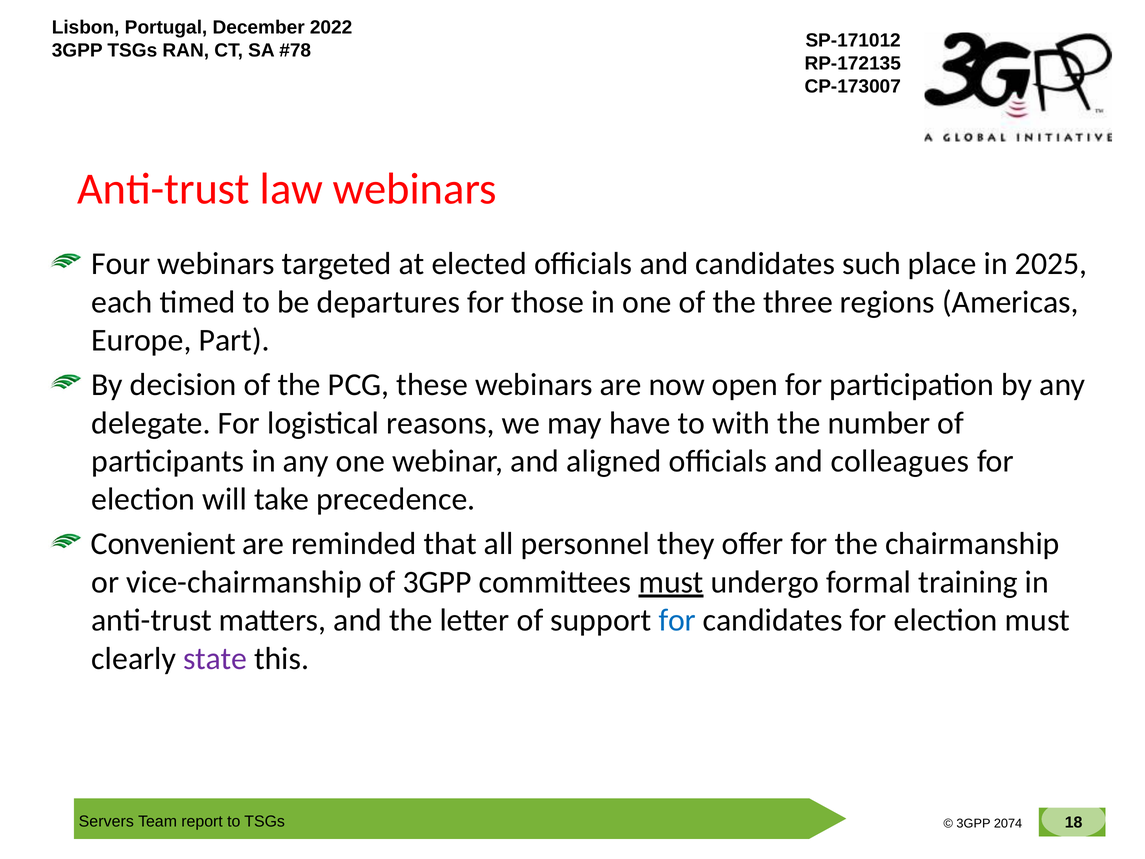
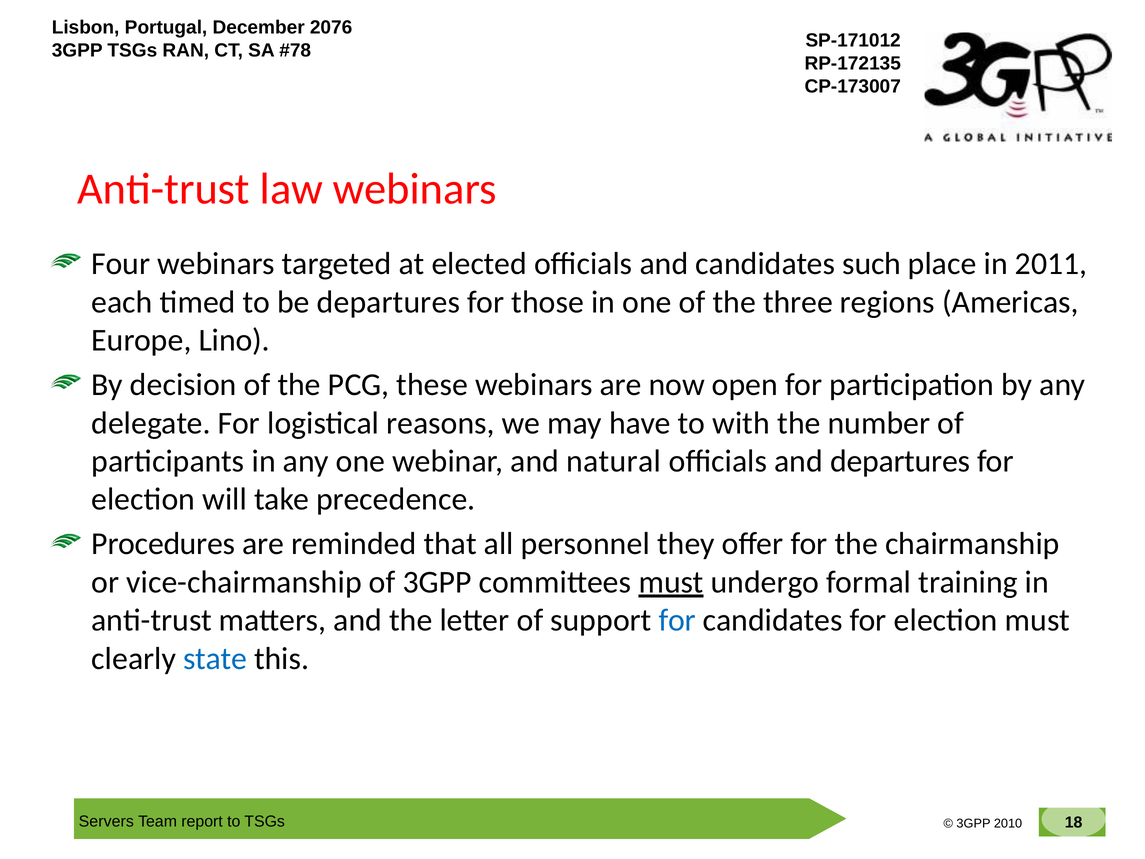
2022: 2022 -> 2076
2025: 2025 -> 2011
Part: Part -> Lino
aligned: aligned -> natural
and colleagues: colleagues -> departures
Convenient: Convenient -> Procedures
state colour: purple -> blue
2074: 2074 -> 2010
